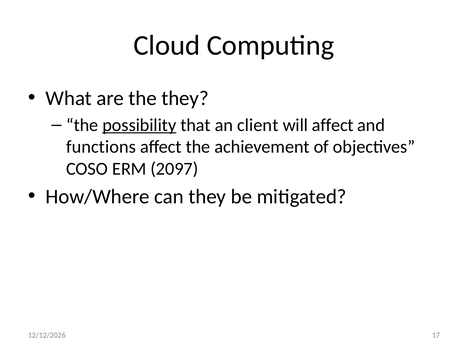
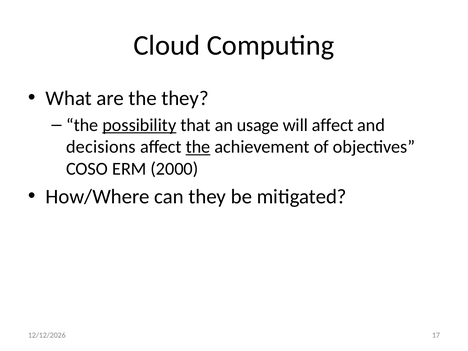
client: client -> usage
functions: functions -> decisions
the at (198, 147) underline: none -> present
2097: 2097 -> 2000
